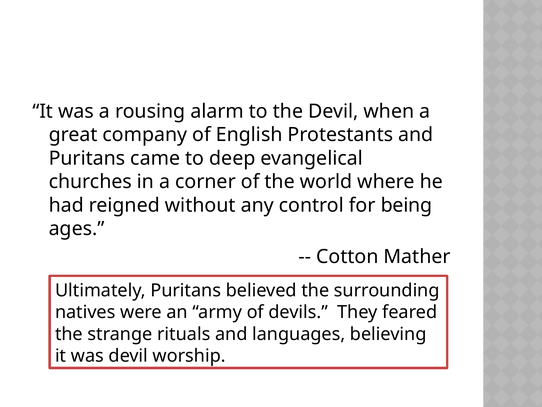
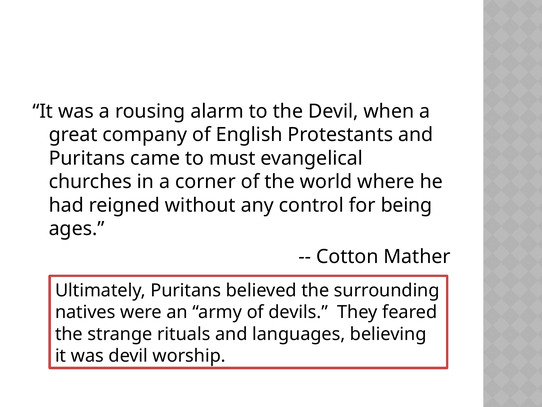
deep: deep -> must
